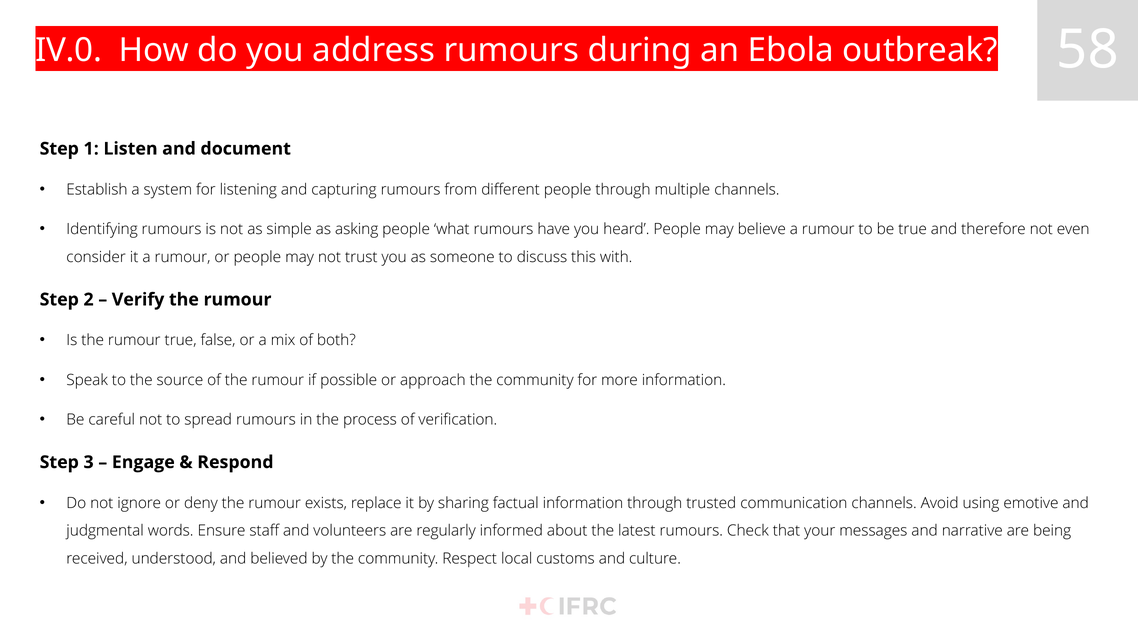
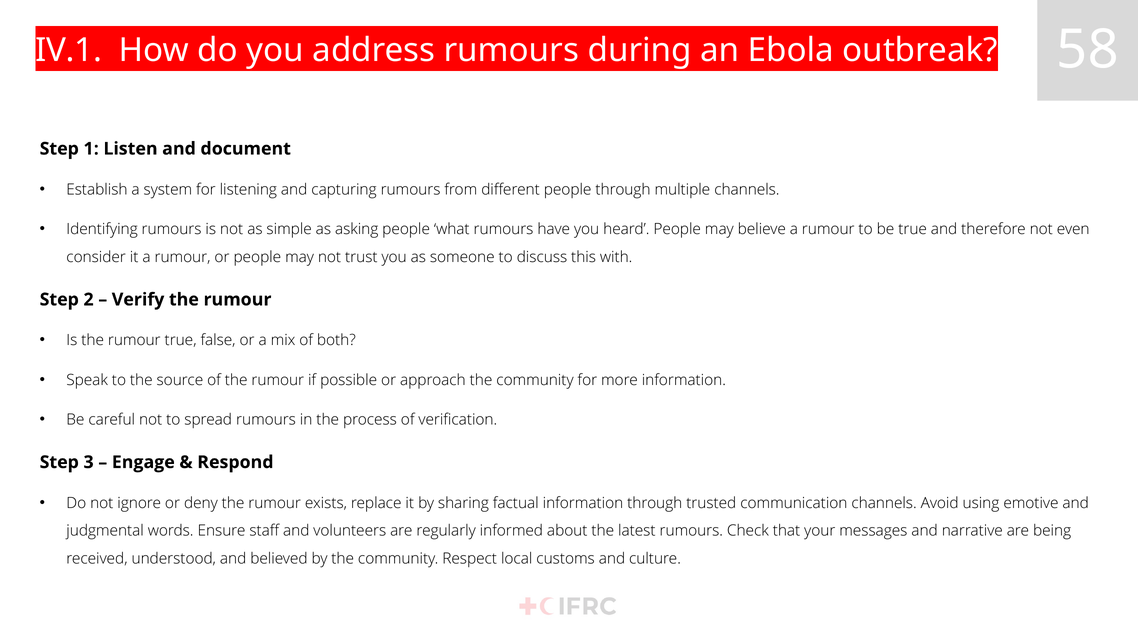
IV.0: IV.0 -> IV.1
